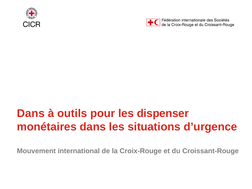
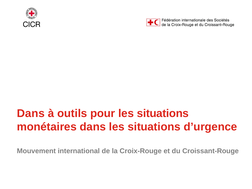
pour les dispenser: dispenser -> situations
